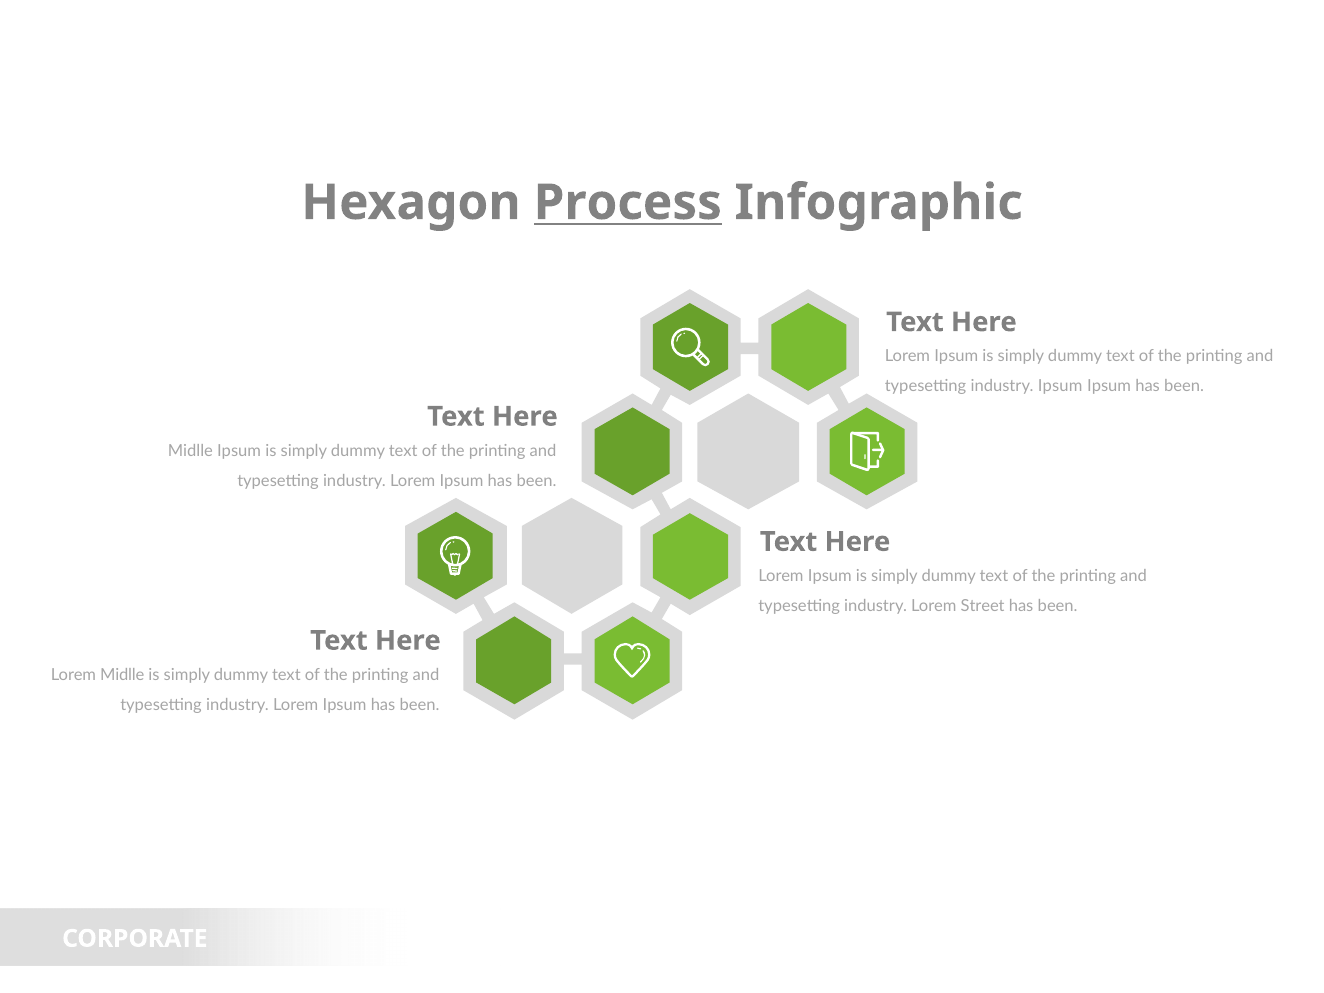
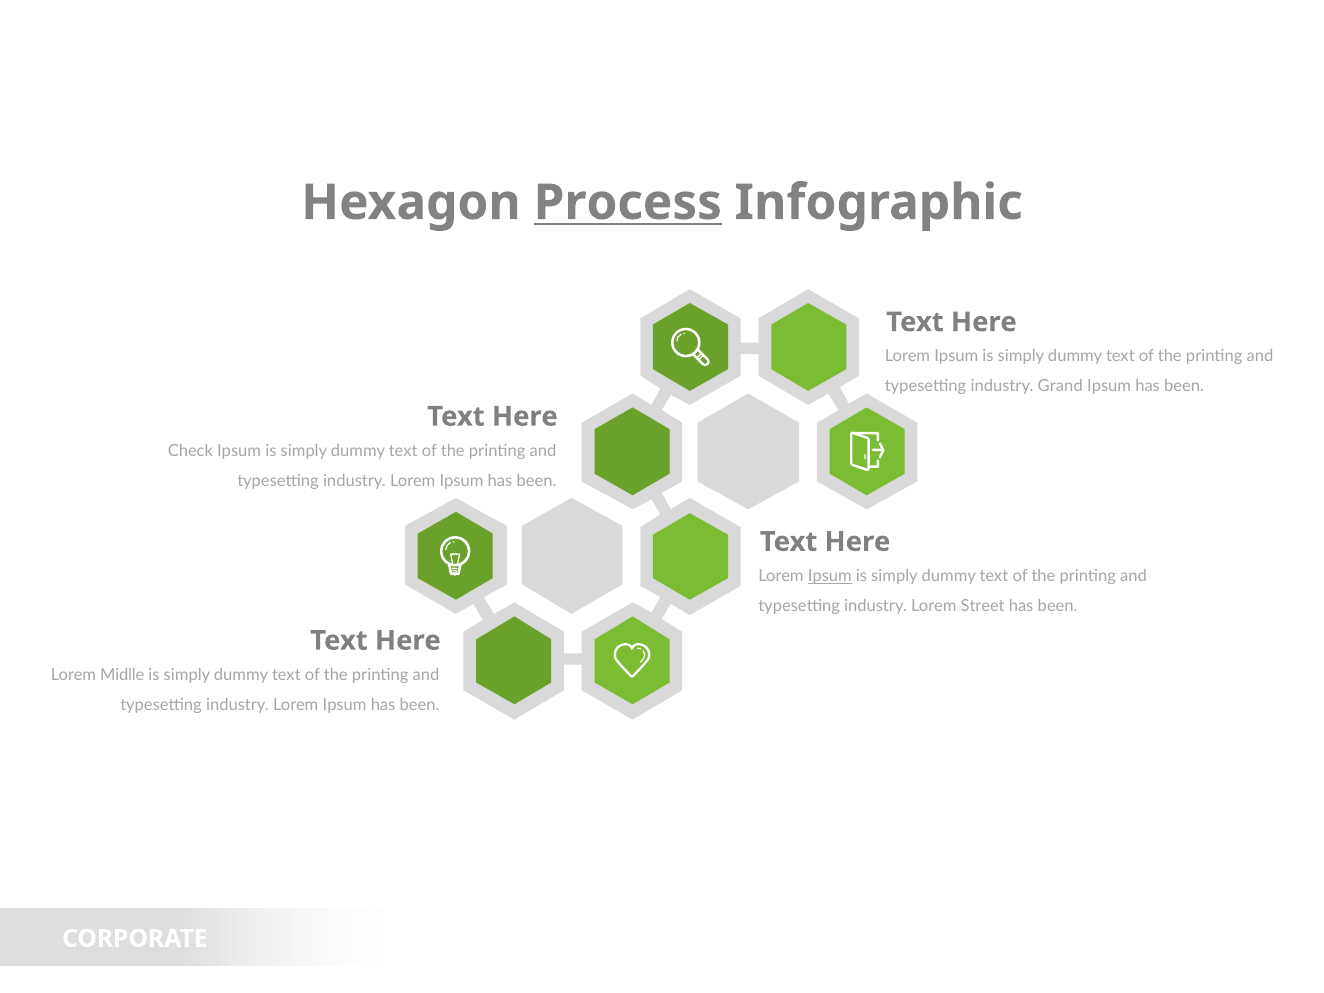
industry Ipsum: Ipsum -> Grand
Midlle at (190, 451): Midlle -> Check
Ipsum at (830, 576) underline: none -> present
